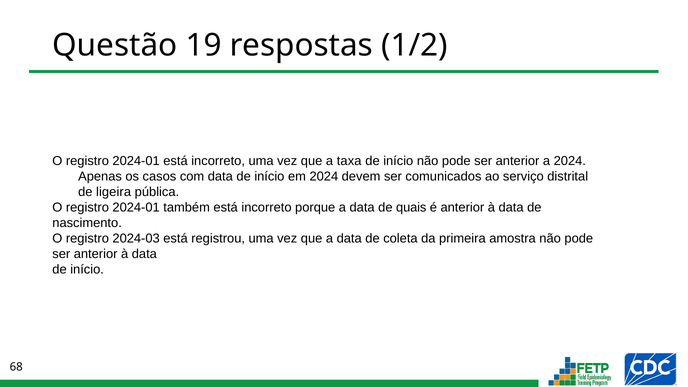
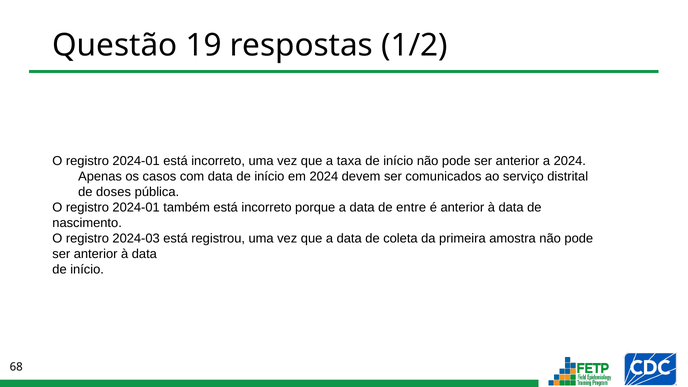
ligeira: ligeira -> doses
quais: quais -> entre
